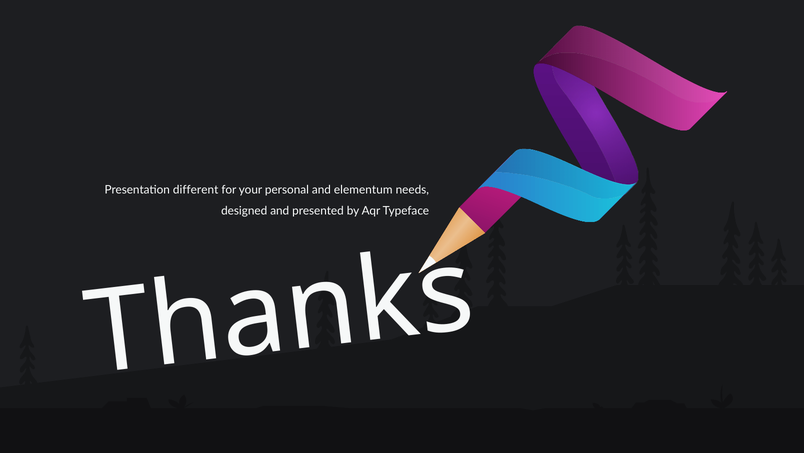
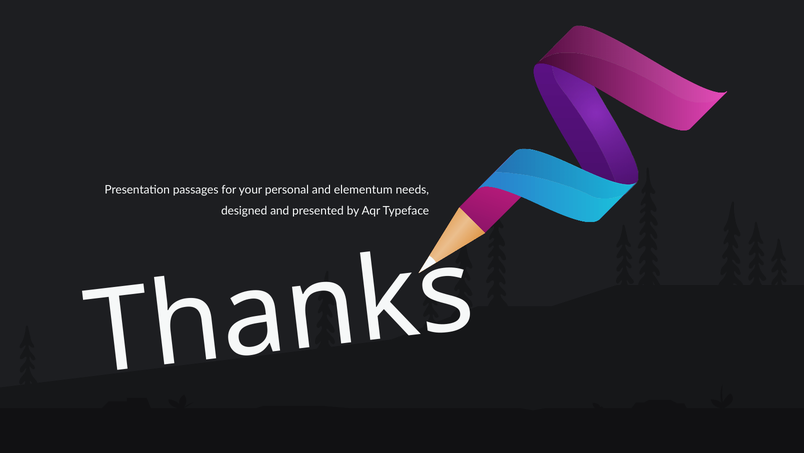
different: different -> passages
